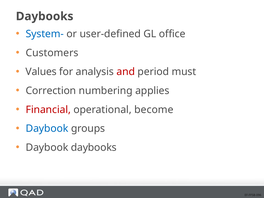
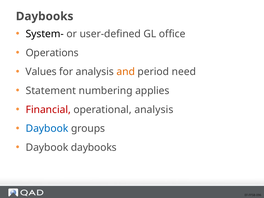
System- colour: blue -> black
Customers: Customers -> Operations
and colour: red -> orange
must: must -> need
Correction: Correction -> Statement
operational become: become -> analysis
